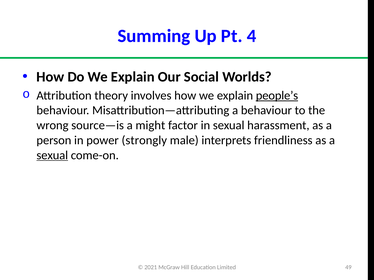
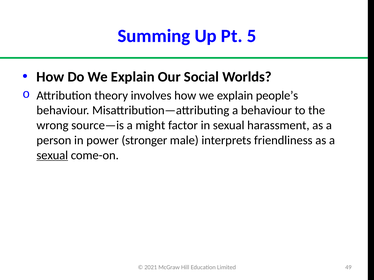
4: 4 -> 5
people’s underline: present -> none
strongly: strongly -> stronger
